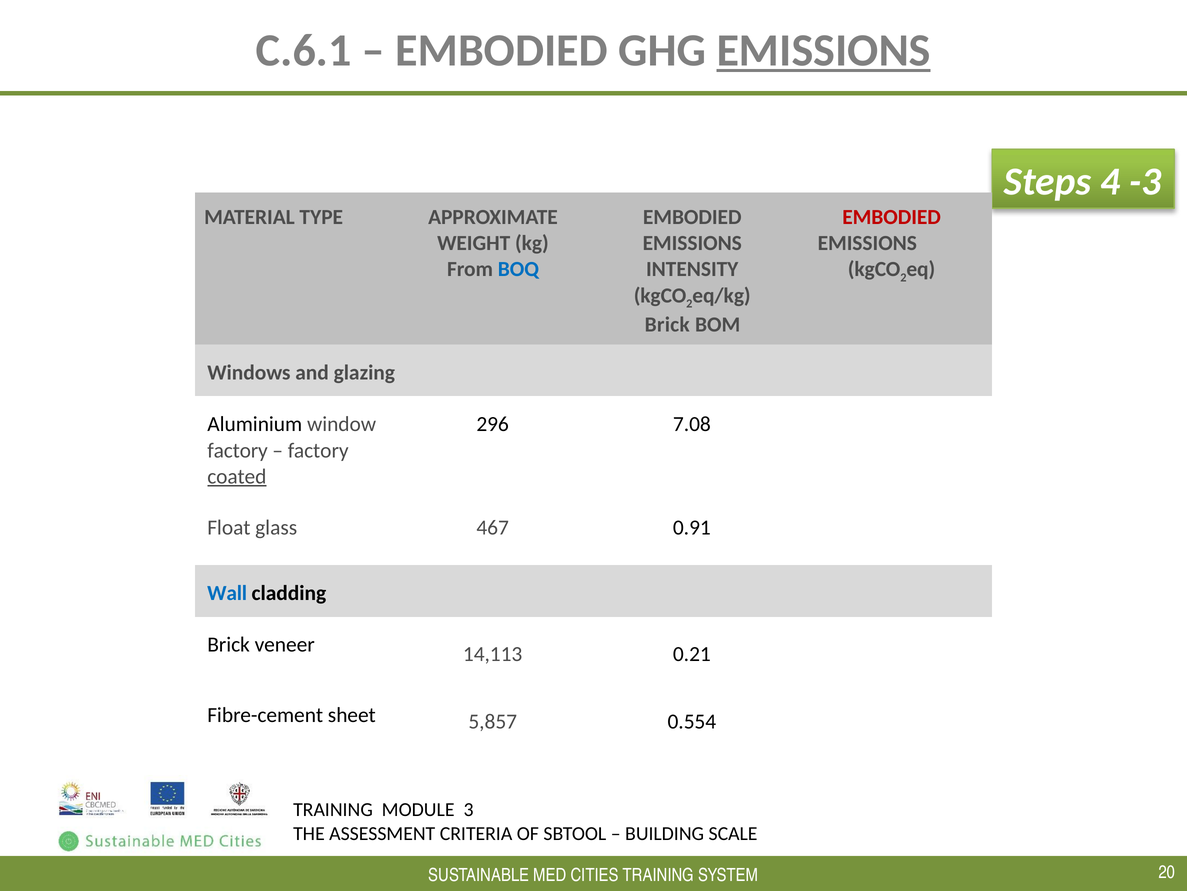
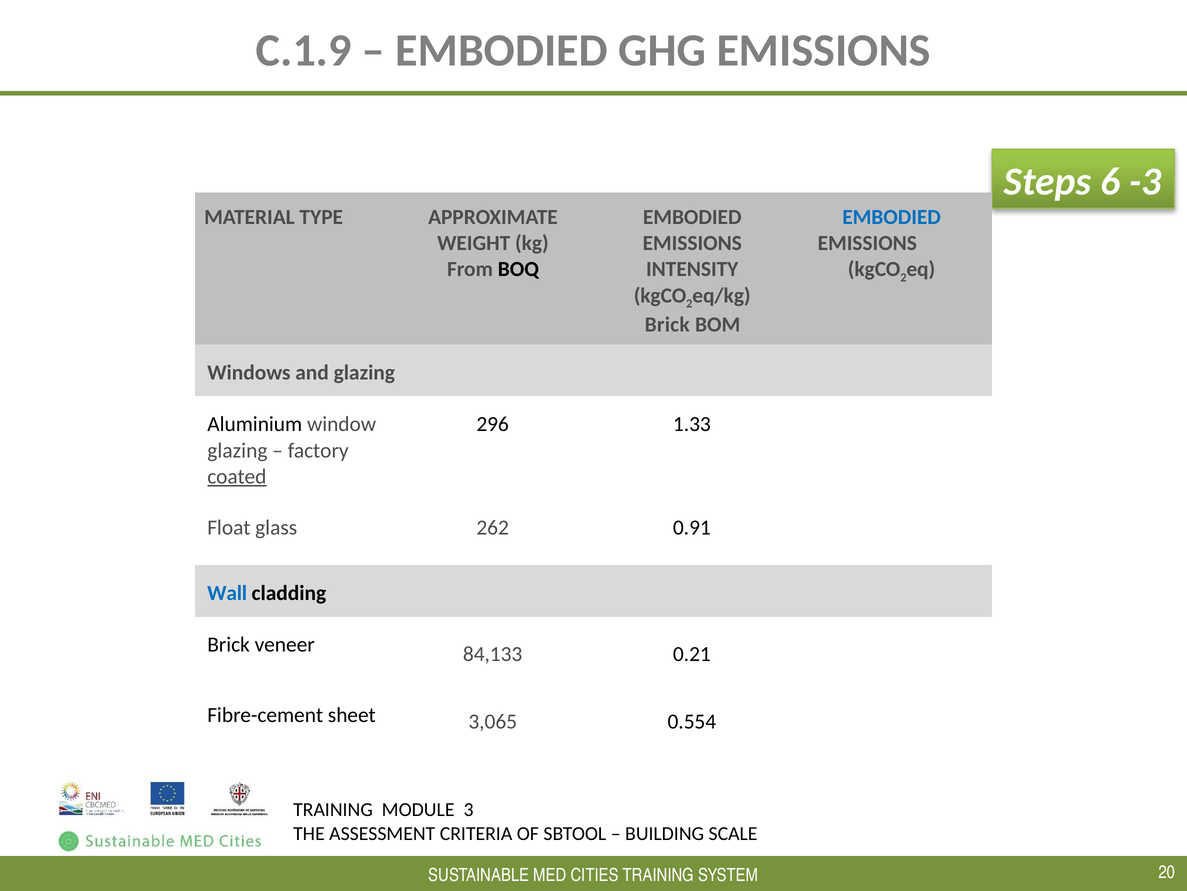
C.6.1: C.6.1 -> C.1.9
EMISSIONS at (824, 51) underline: present -> none
4: 4 -> 6
EMBODIED at (892, 217) colour: red -> blue
BOQ colour: blue -> black
7.08: 7.08 -> 1.33
factory at (238, 450): factory -> glazing
467: 467 -> 262
14,113: 14,113 -> 84,133
5,857: 5,857 -> 3,065
